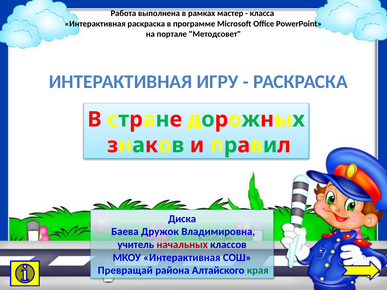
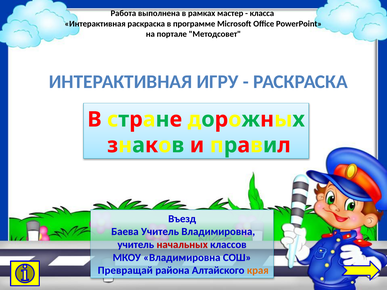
Диска: Диска -> Въезд
Баева Дружок: Дружок -> Учитель
МКОУ Интерактивная: Интерактивная -> Владимировна
края colour: green -> orange
